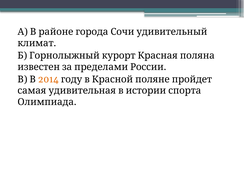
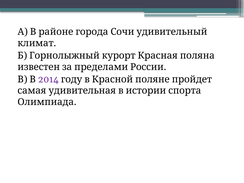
2014 colour: orange -> purple
